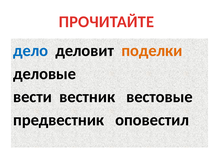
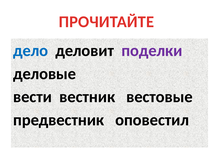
поделки colour: orange -> purple
